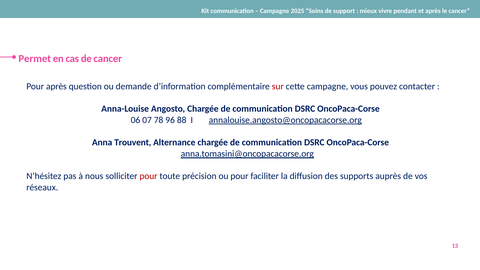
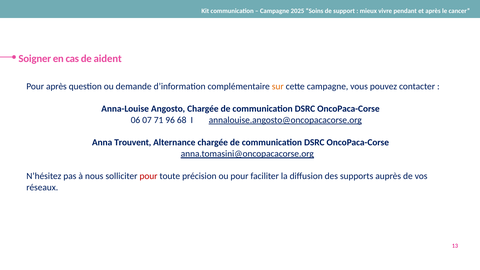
Permet: Permet -> Soigner
de cancer: cancer -> aident
sur colour: red -> orange
78: 78 -> 71
88: 88 -> 68
